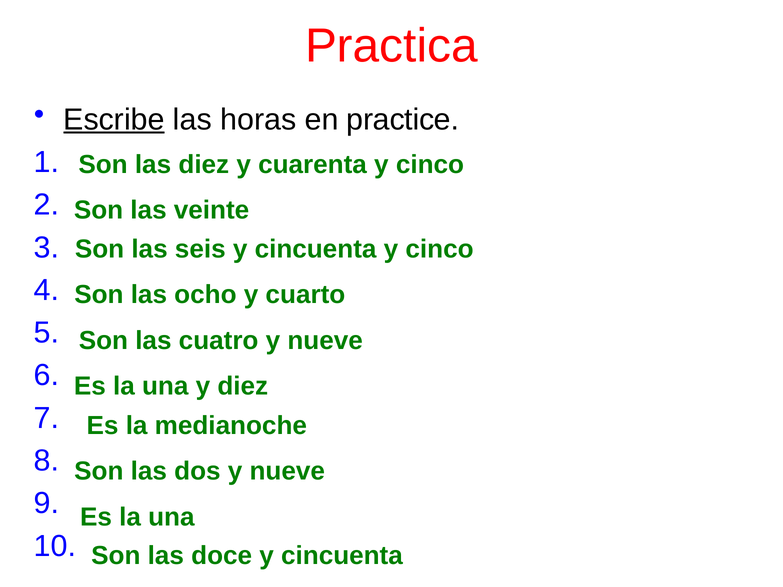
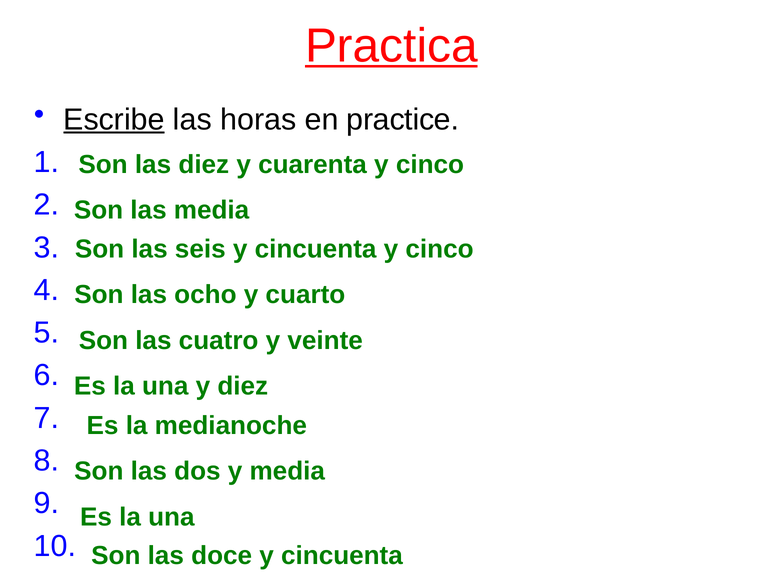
Practica underline: none -> present
las veinte: veinte -> media
cuatro y nueve: nueve -> veinte
dos y nueve: nueve -> media
